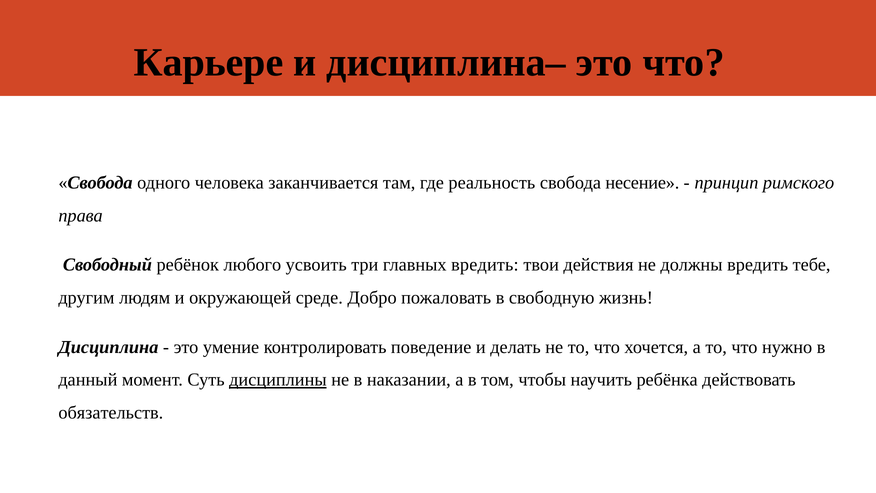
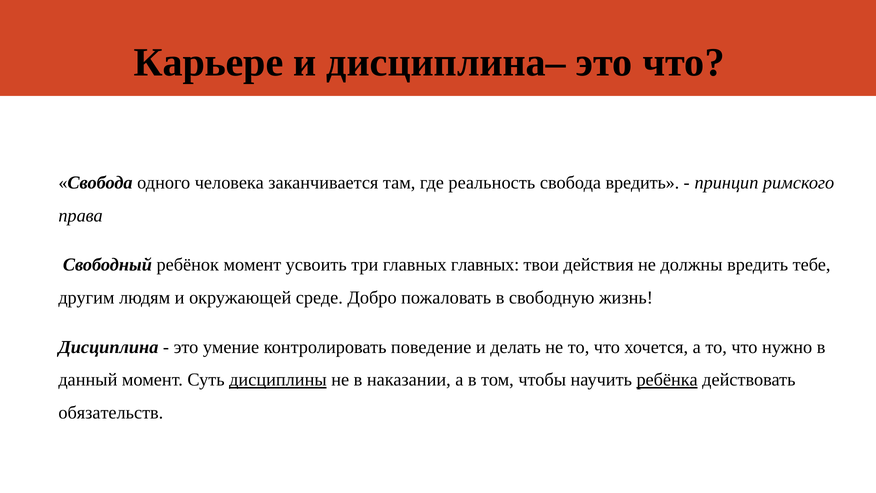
свобода несение: несение -> вредить
ребёнок любого: любого -> момент
главных вредить: вредить -> главных
ребёнка underline: none -> present
